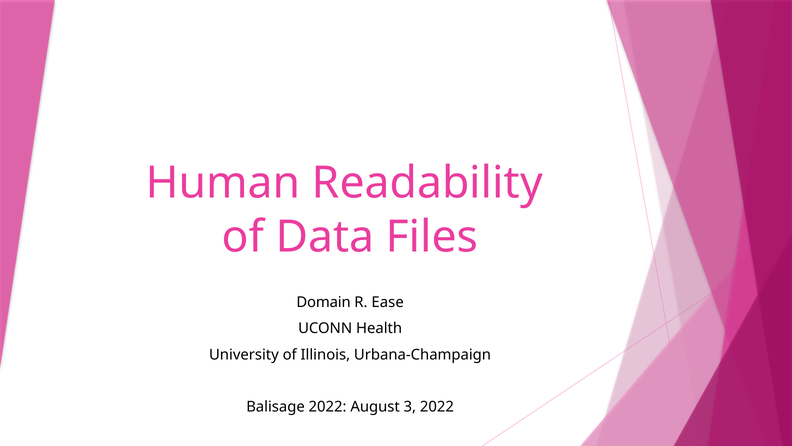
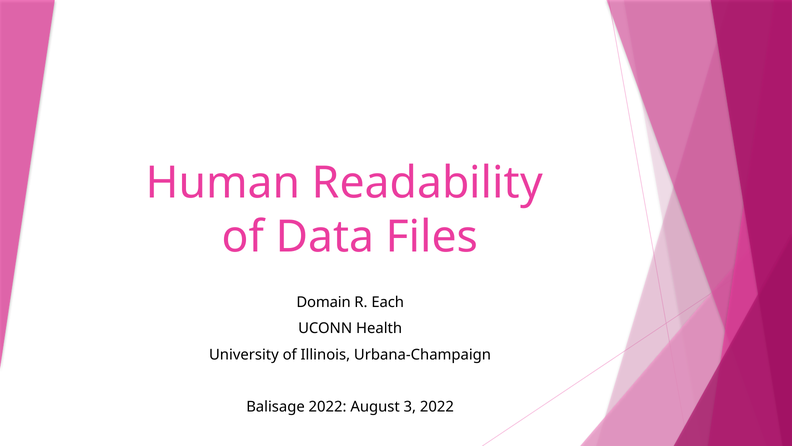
Ease: Ease -> Each
